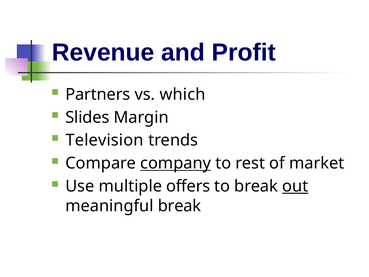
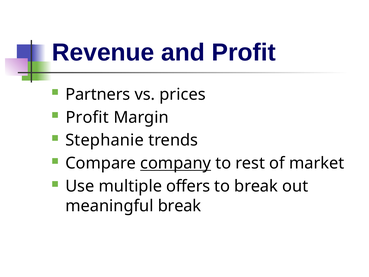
which: which -> prices
Slides at (87, 117): Slides -> Profit
Television: Television -> Stephanie
out underline: present -> none
